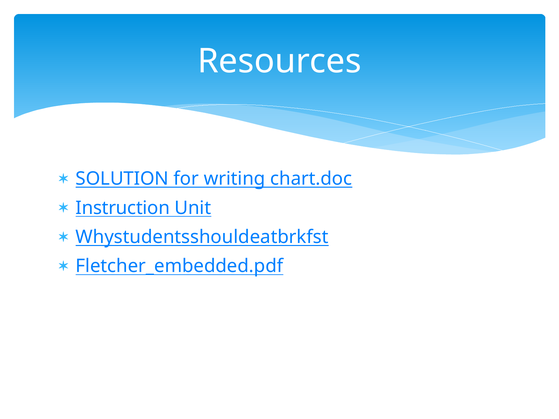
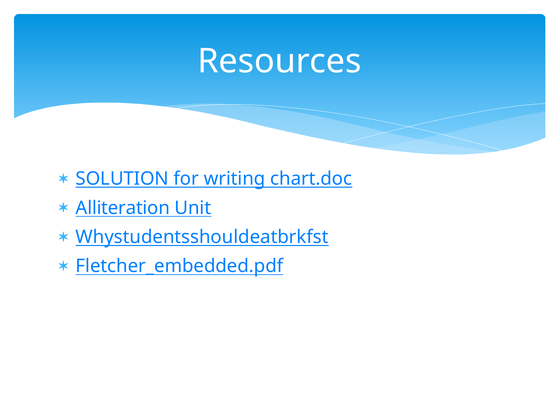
Instruction: Instruction -> Alliteration
